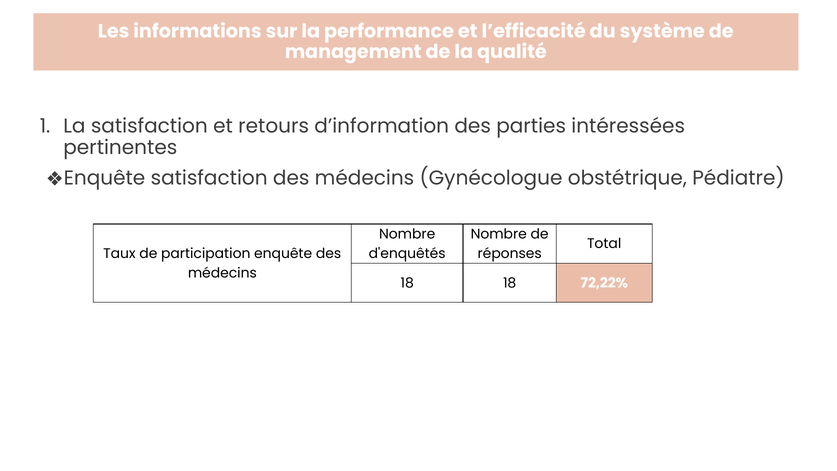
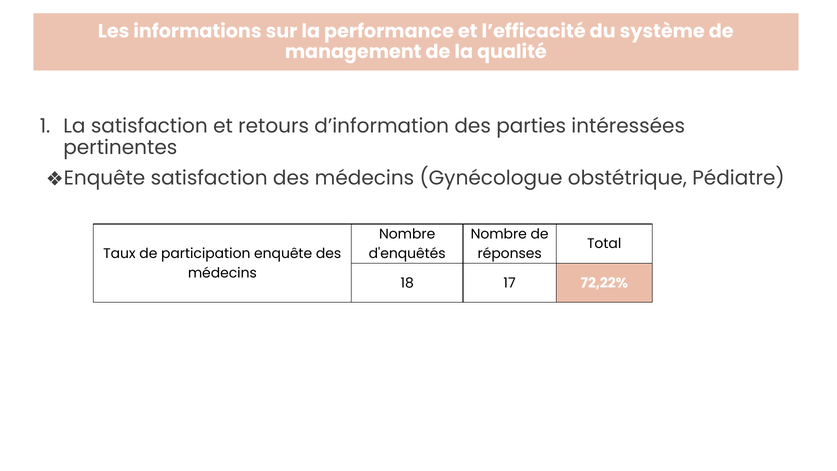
18 18: 18 -> 17
